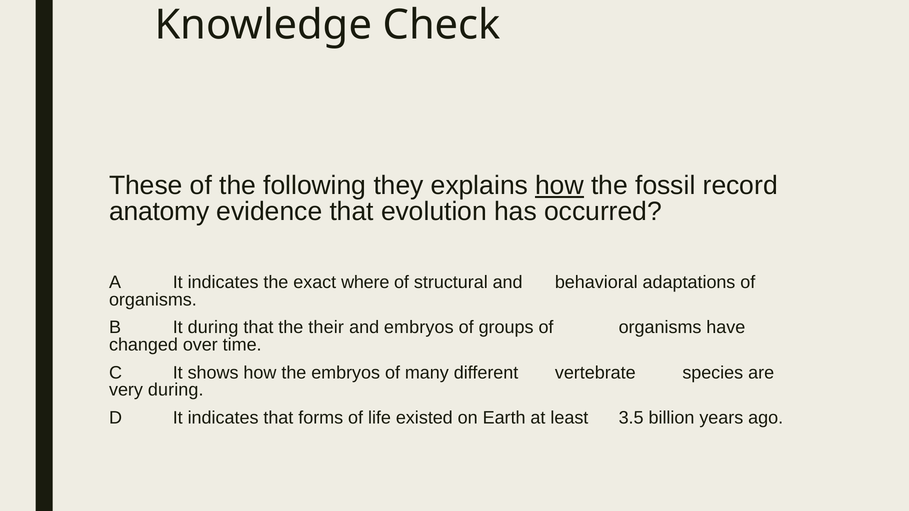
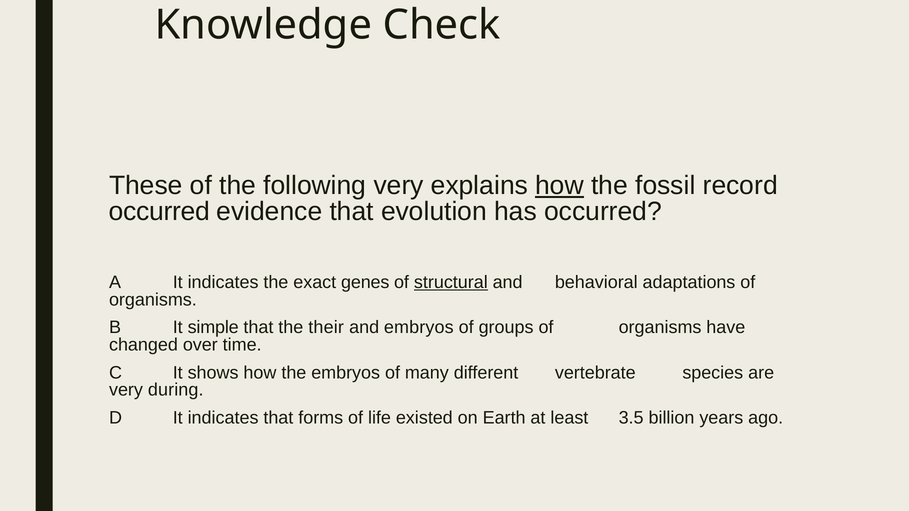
following they: they -> very
anatomy at (159, 212): anatomy -> occurred
where: where -> genes
structural underline: none -> present
It during: during -> simple
